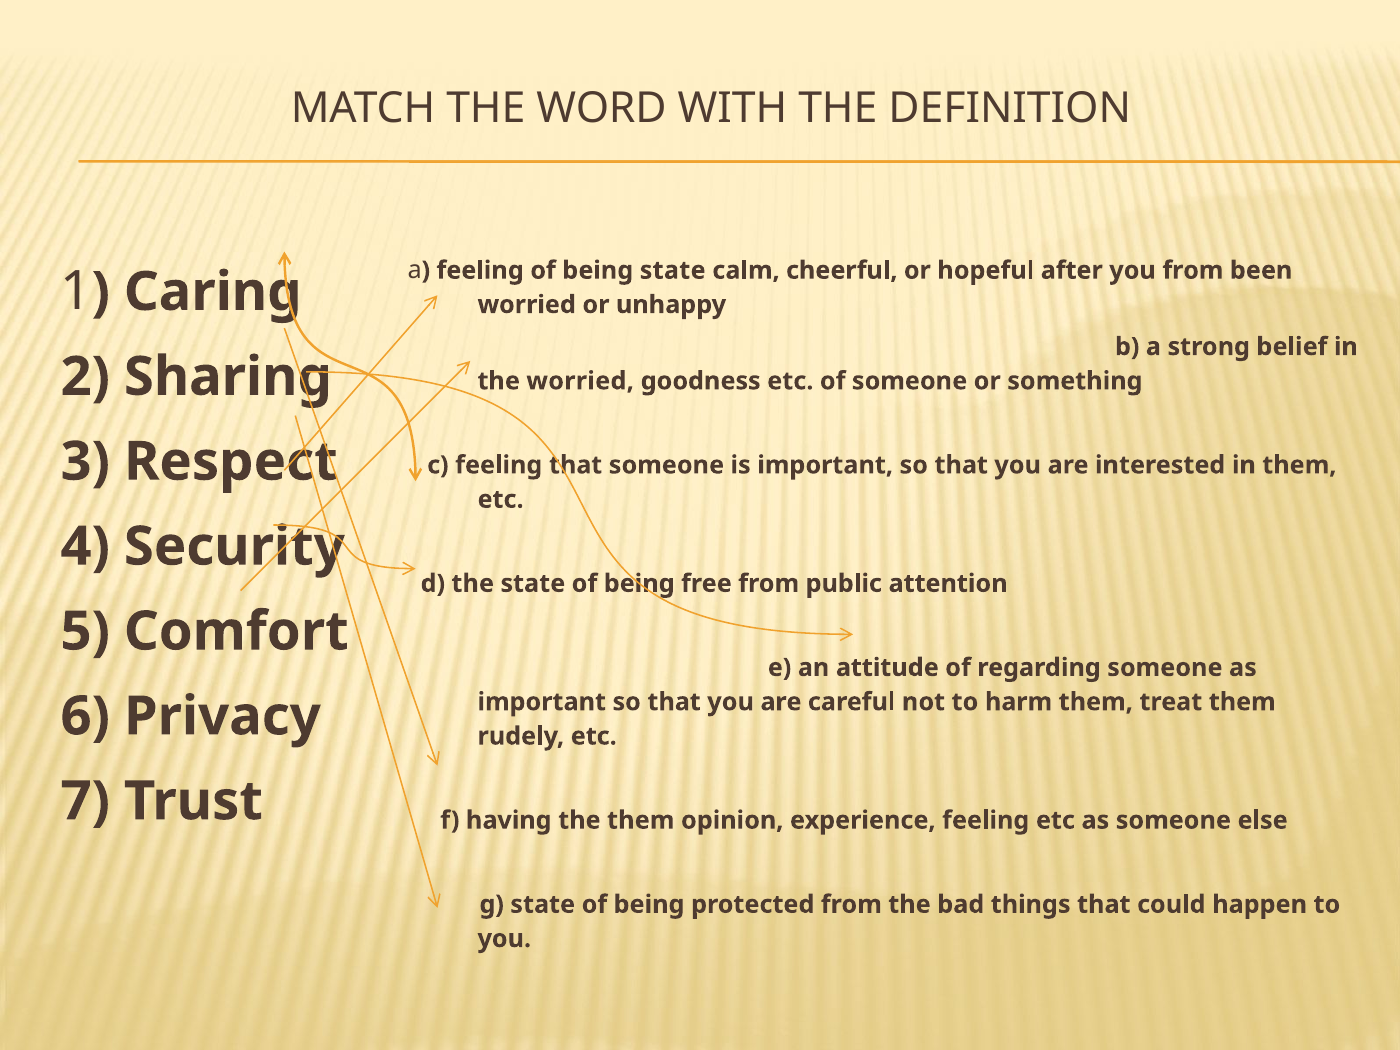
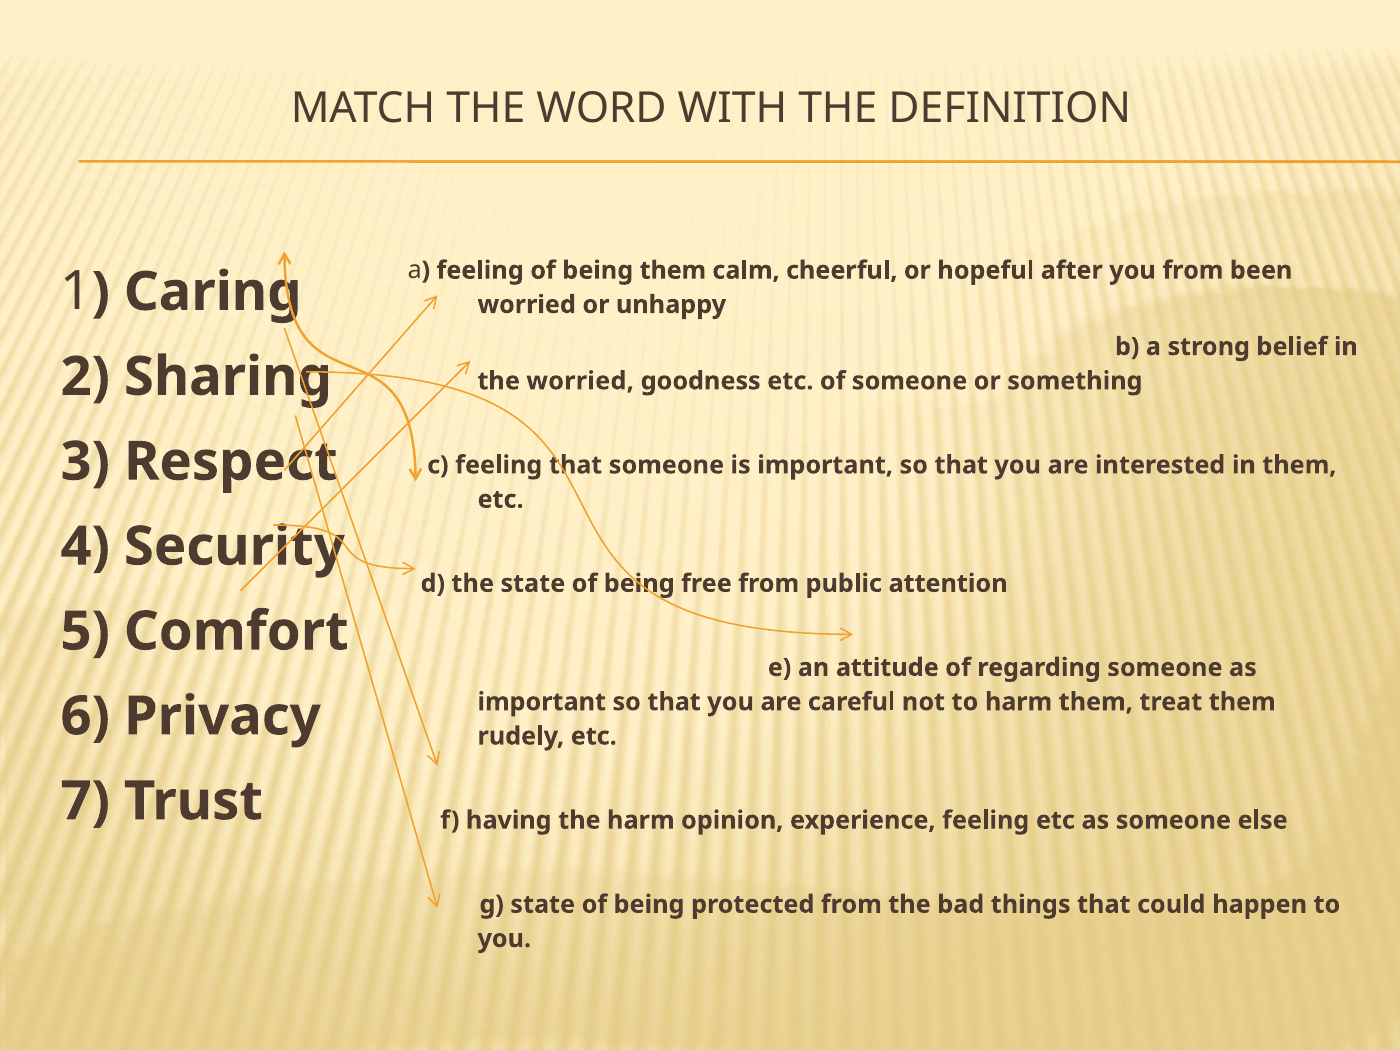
being state: state -> them
the them: them -> harm
